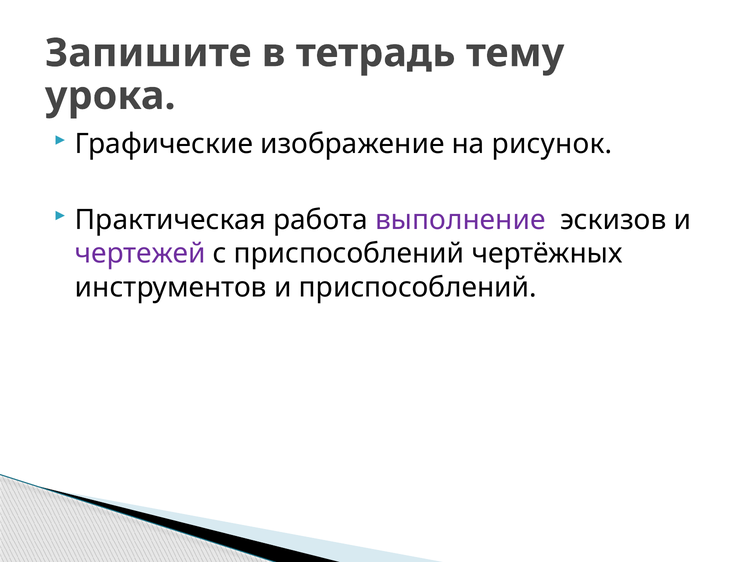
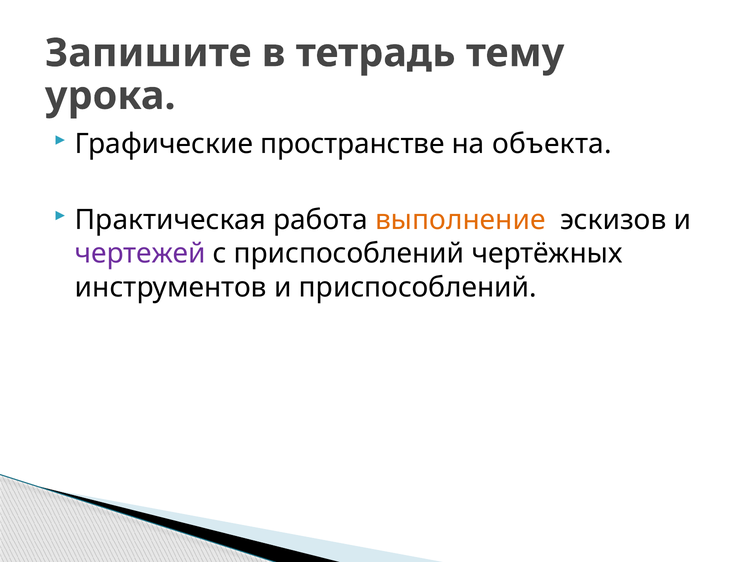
изображение: изображение -> пространстве
рисунок: рисунок -> объекта
выполнение colour: purple -> orange
